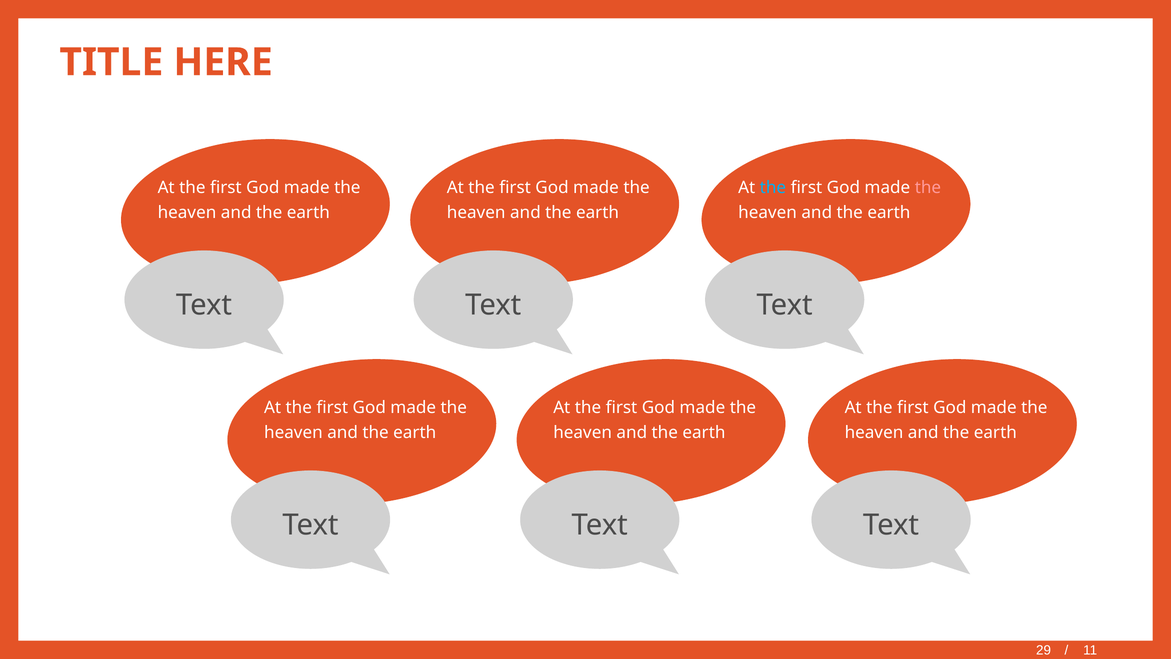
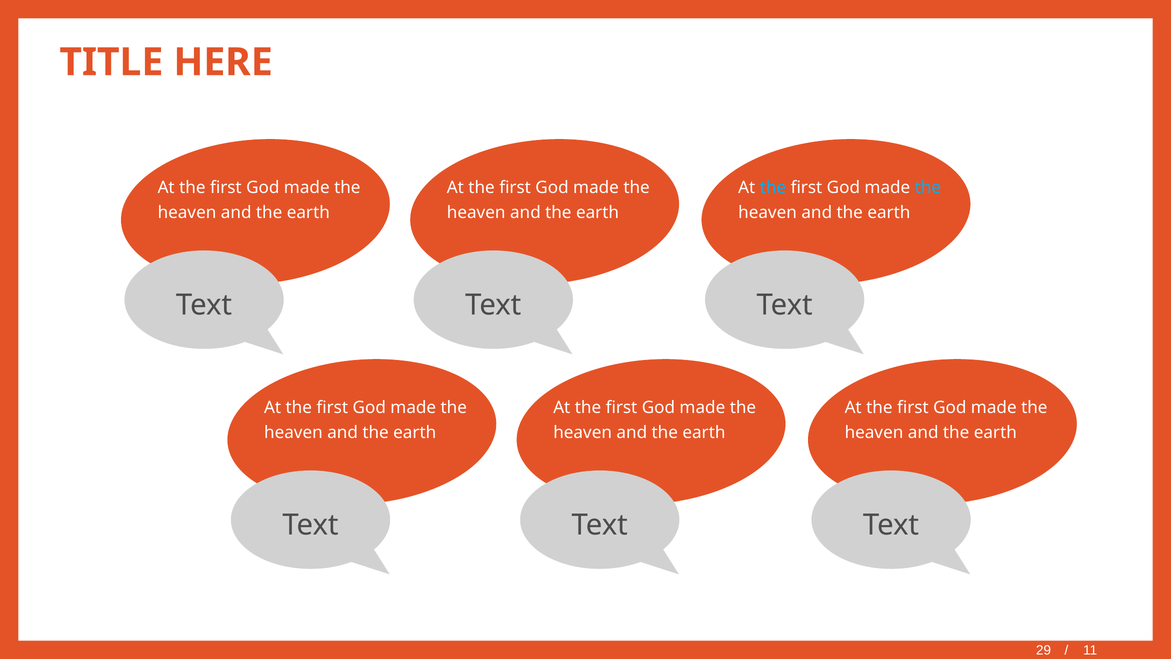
the at (928, 188) colour: pink -> light blue
